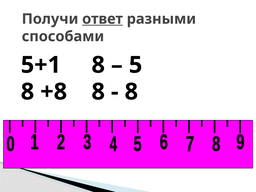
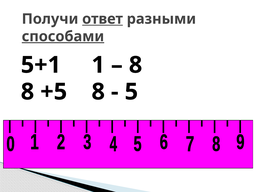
способами underline: none -> present
5+1 8: 8 -> 1
5 at (136, 65): 5 -> 8
+8: +8 -> +5
8 at (131, 92): 8 -> 5
